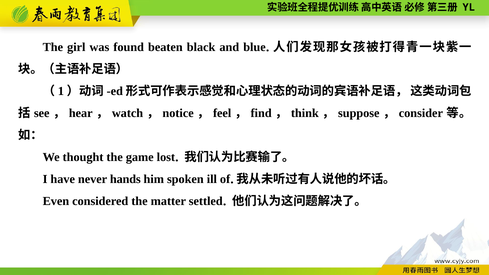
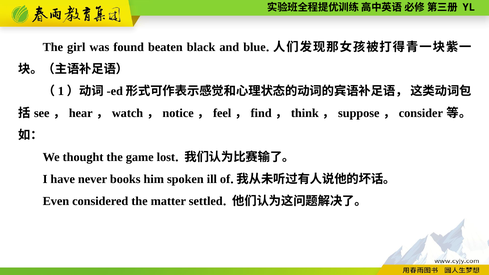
hands: hands -> books
